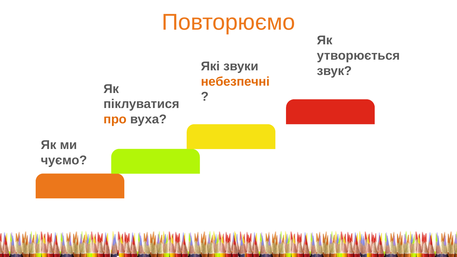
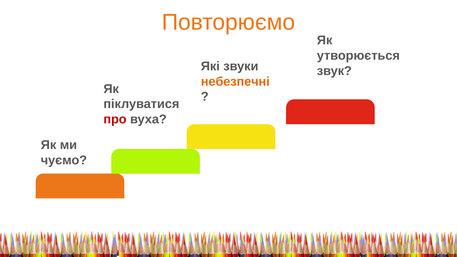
про colour: orange -> red
